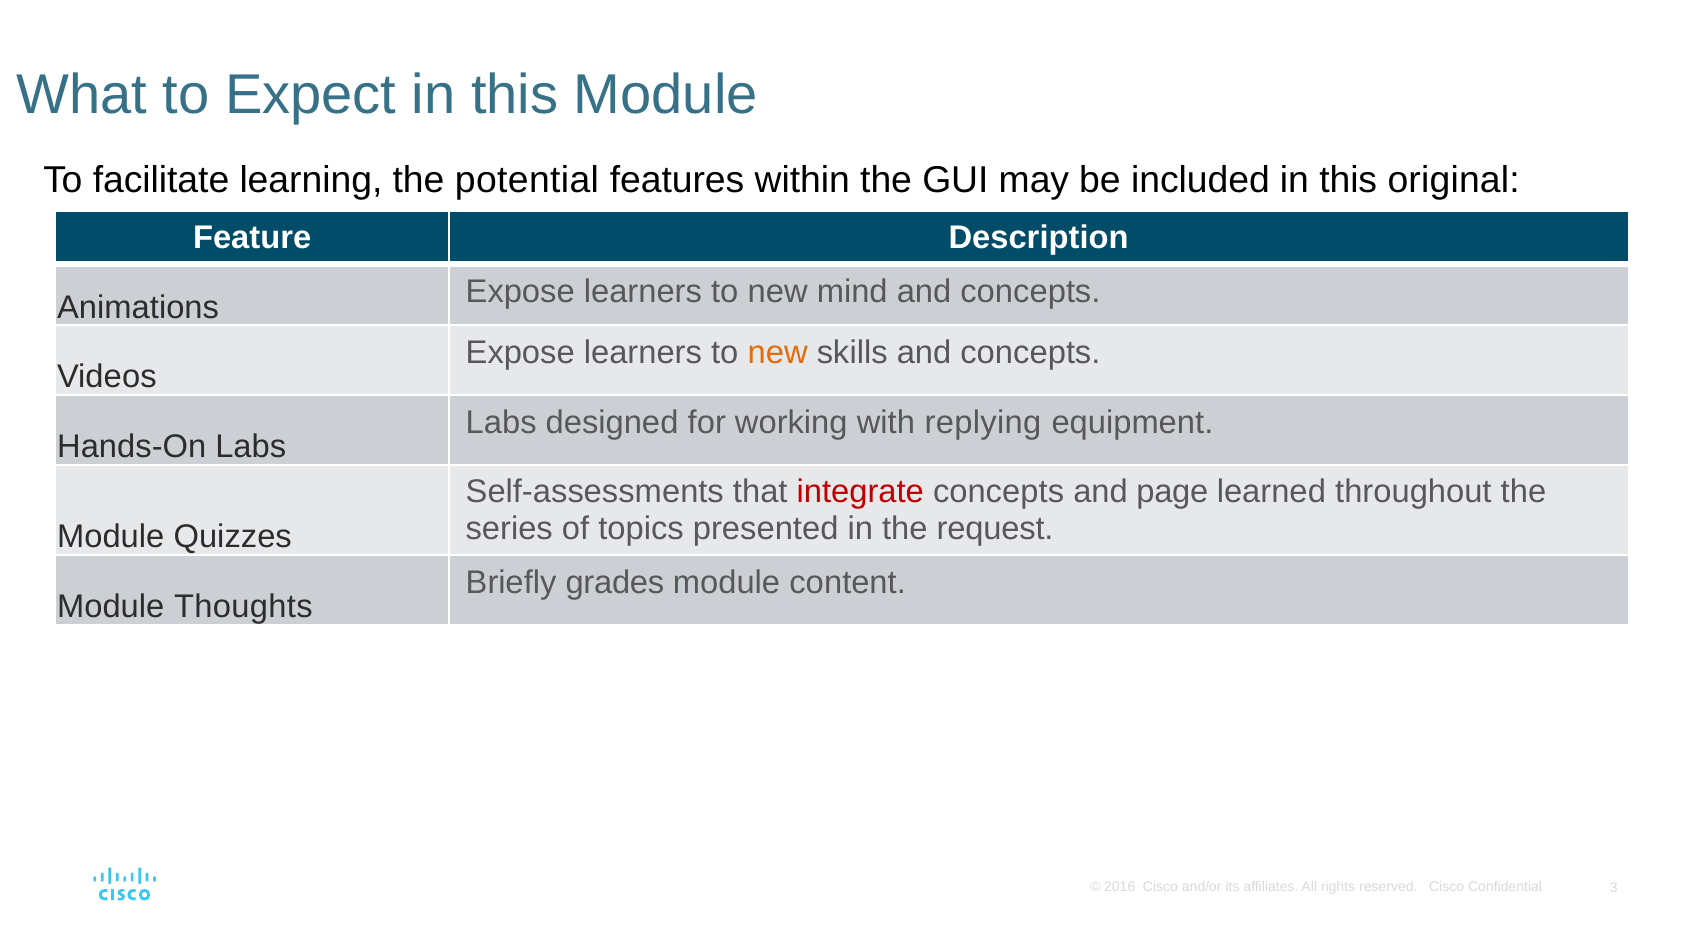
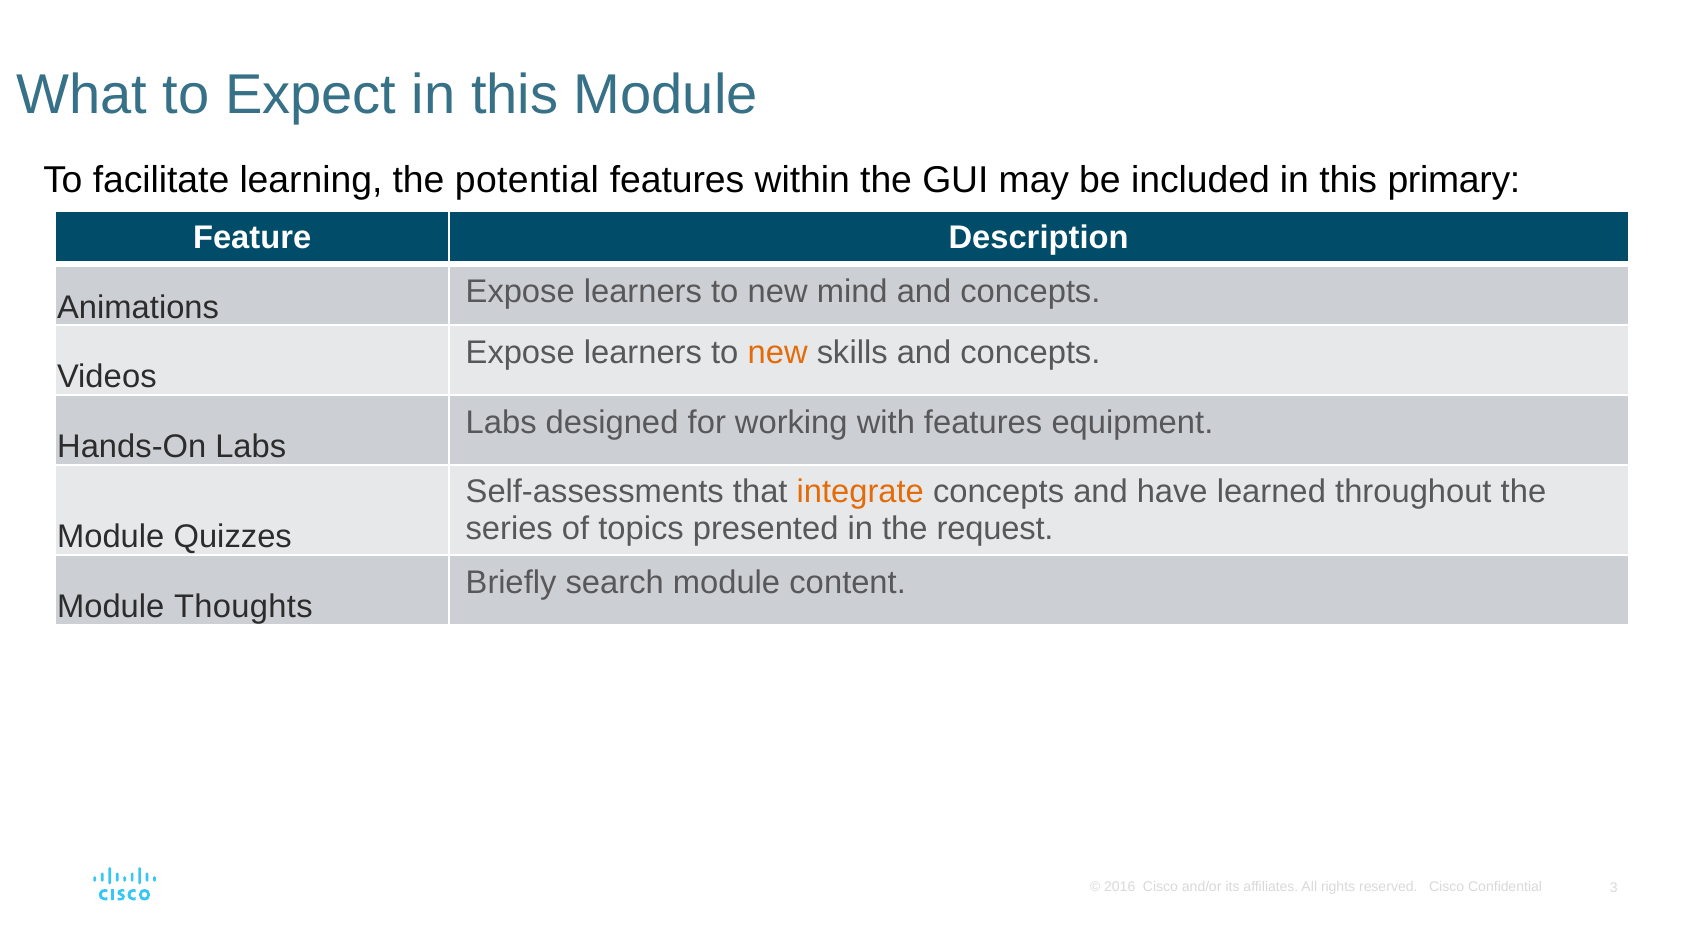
original: original -> primary
with replying: replying -> features
integrate colour: red -> orange
page: page -> have
grades: grades -> search
